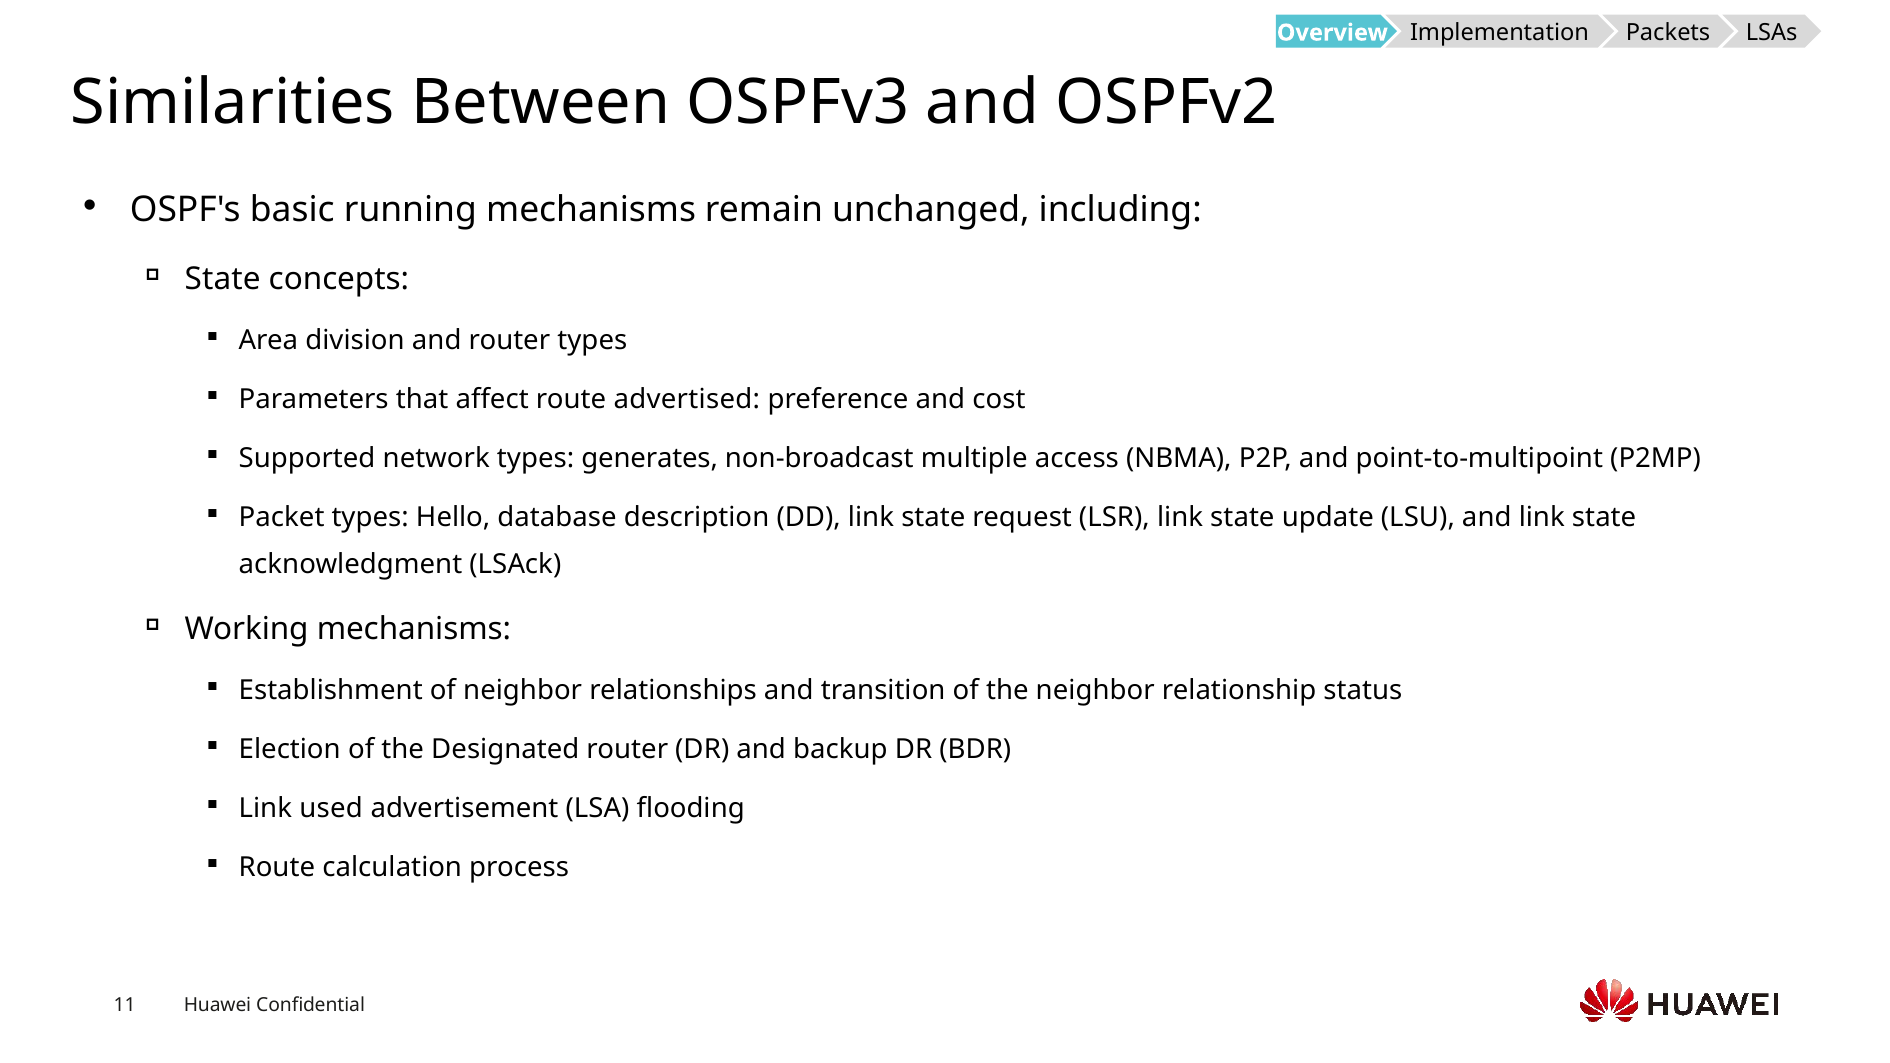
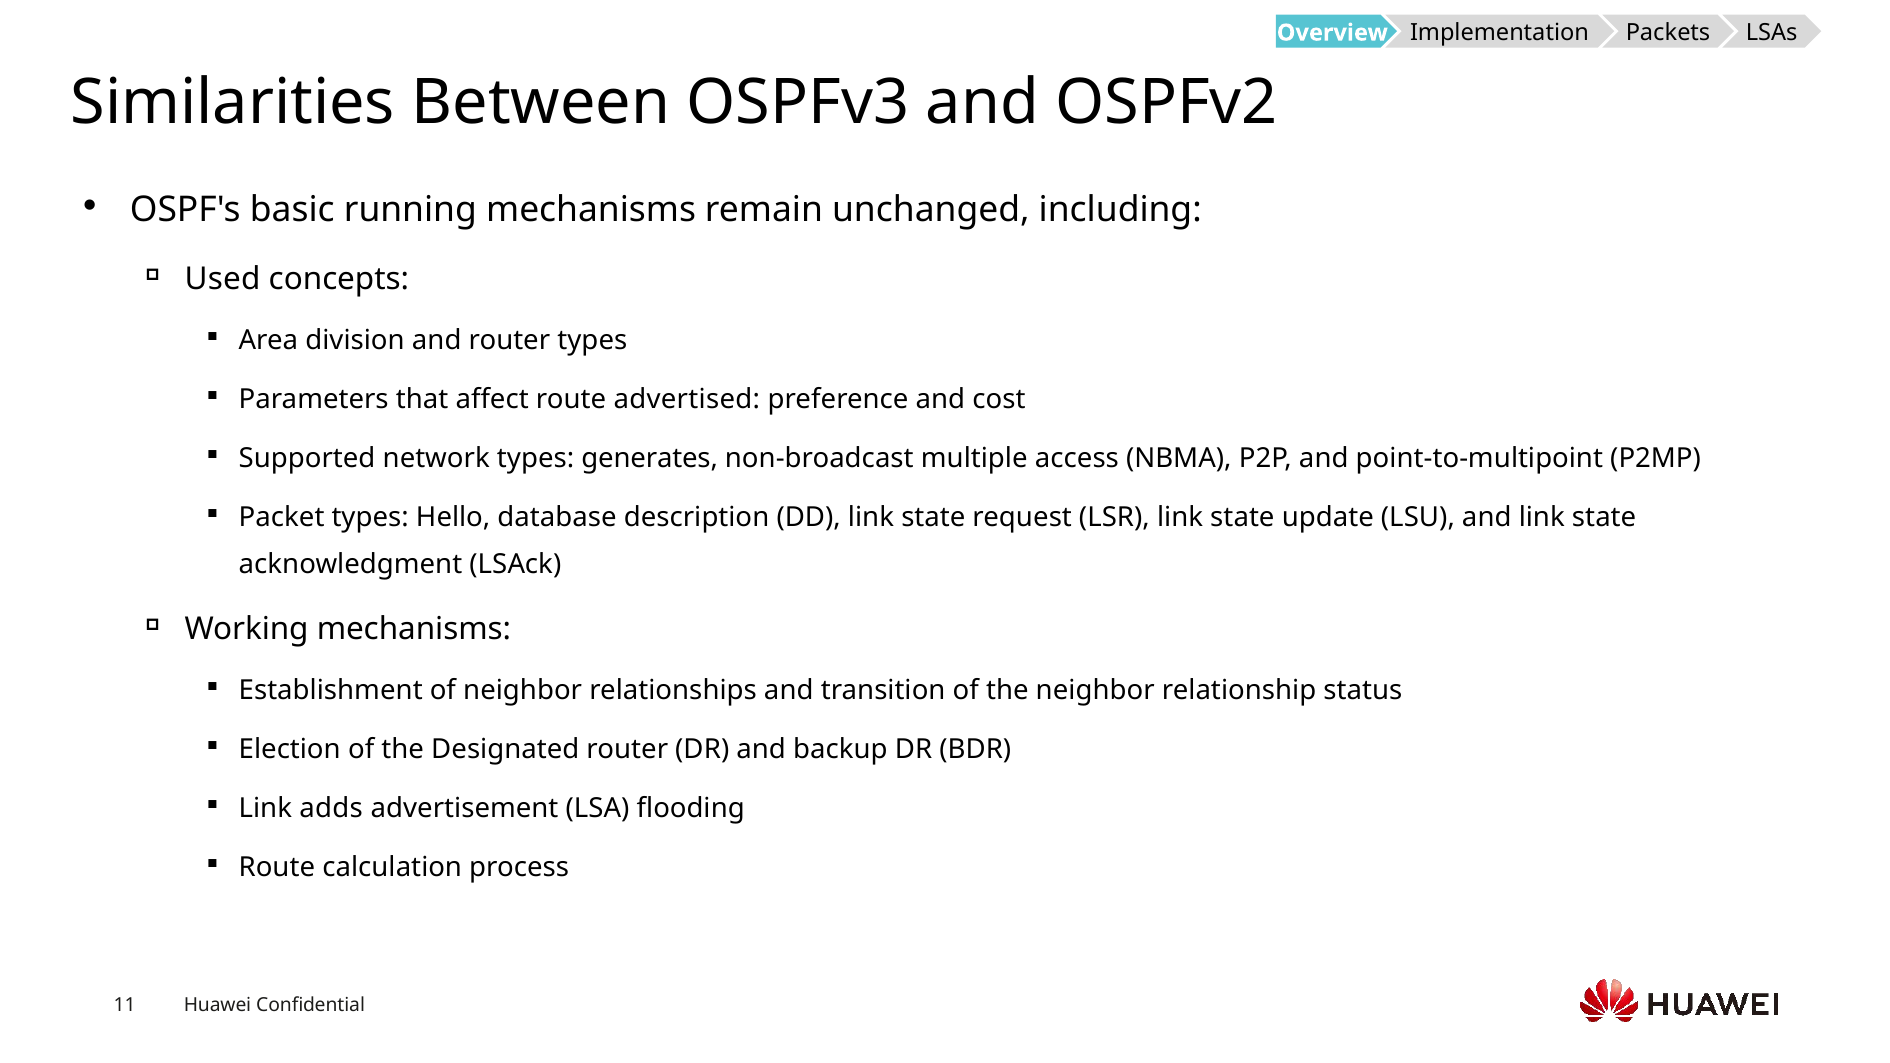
State at (223, 279): State -> Used
used: used -> adds
